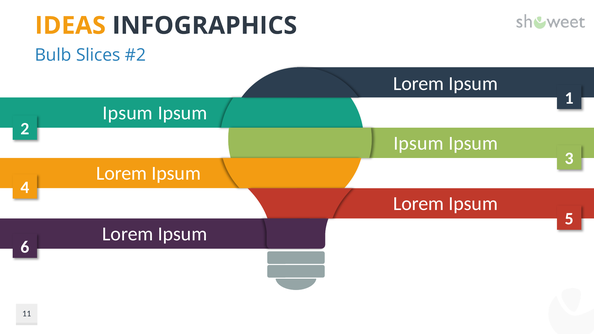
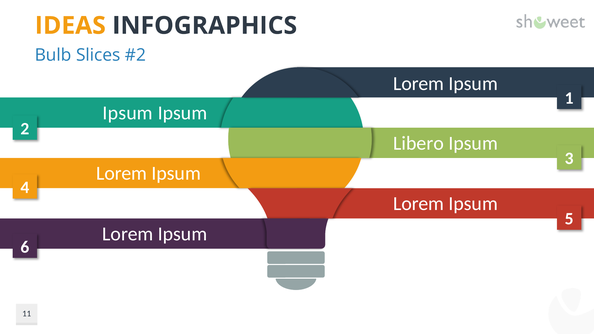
Ipsum at (418, 143): Ipsum -> Libero
